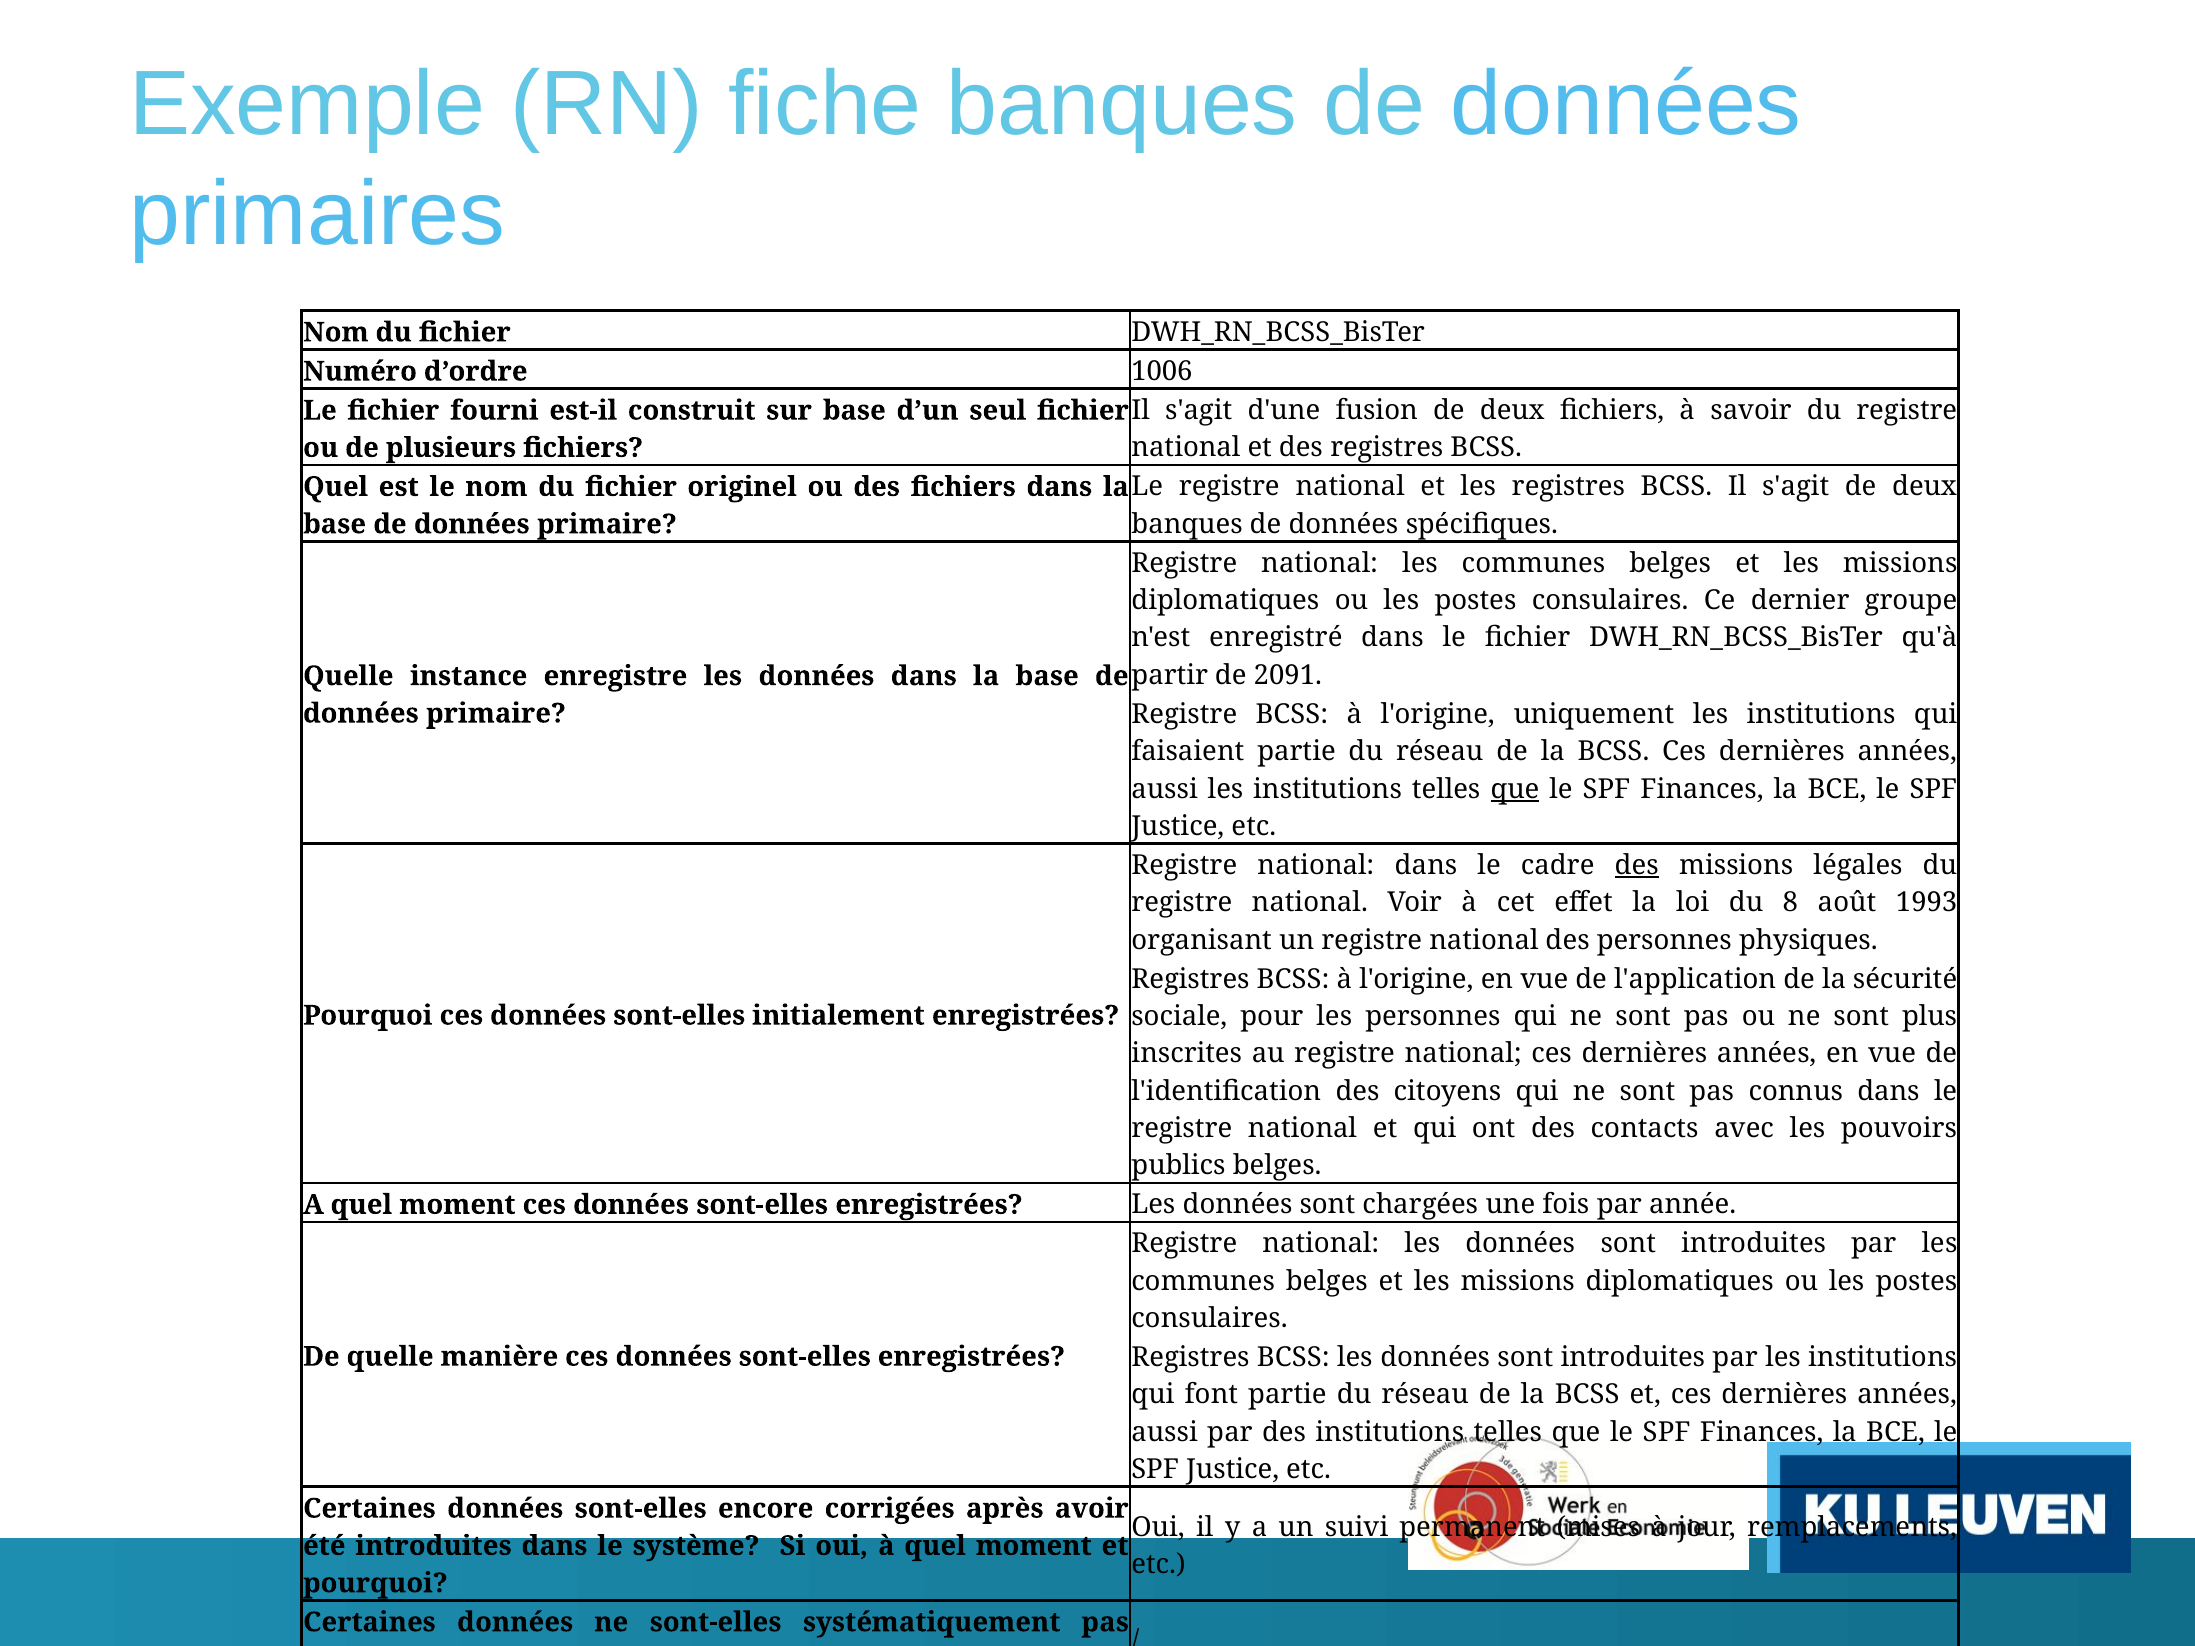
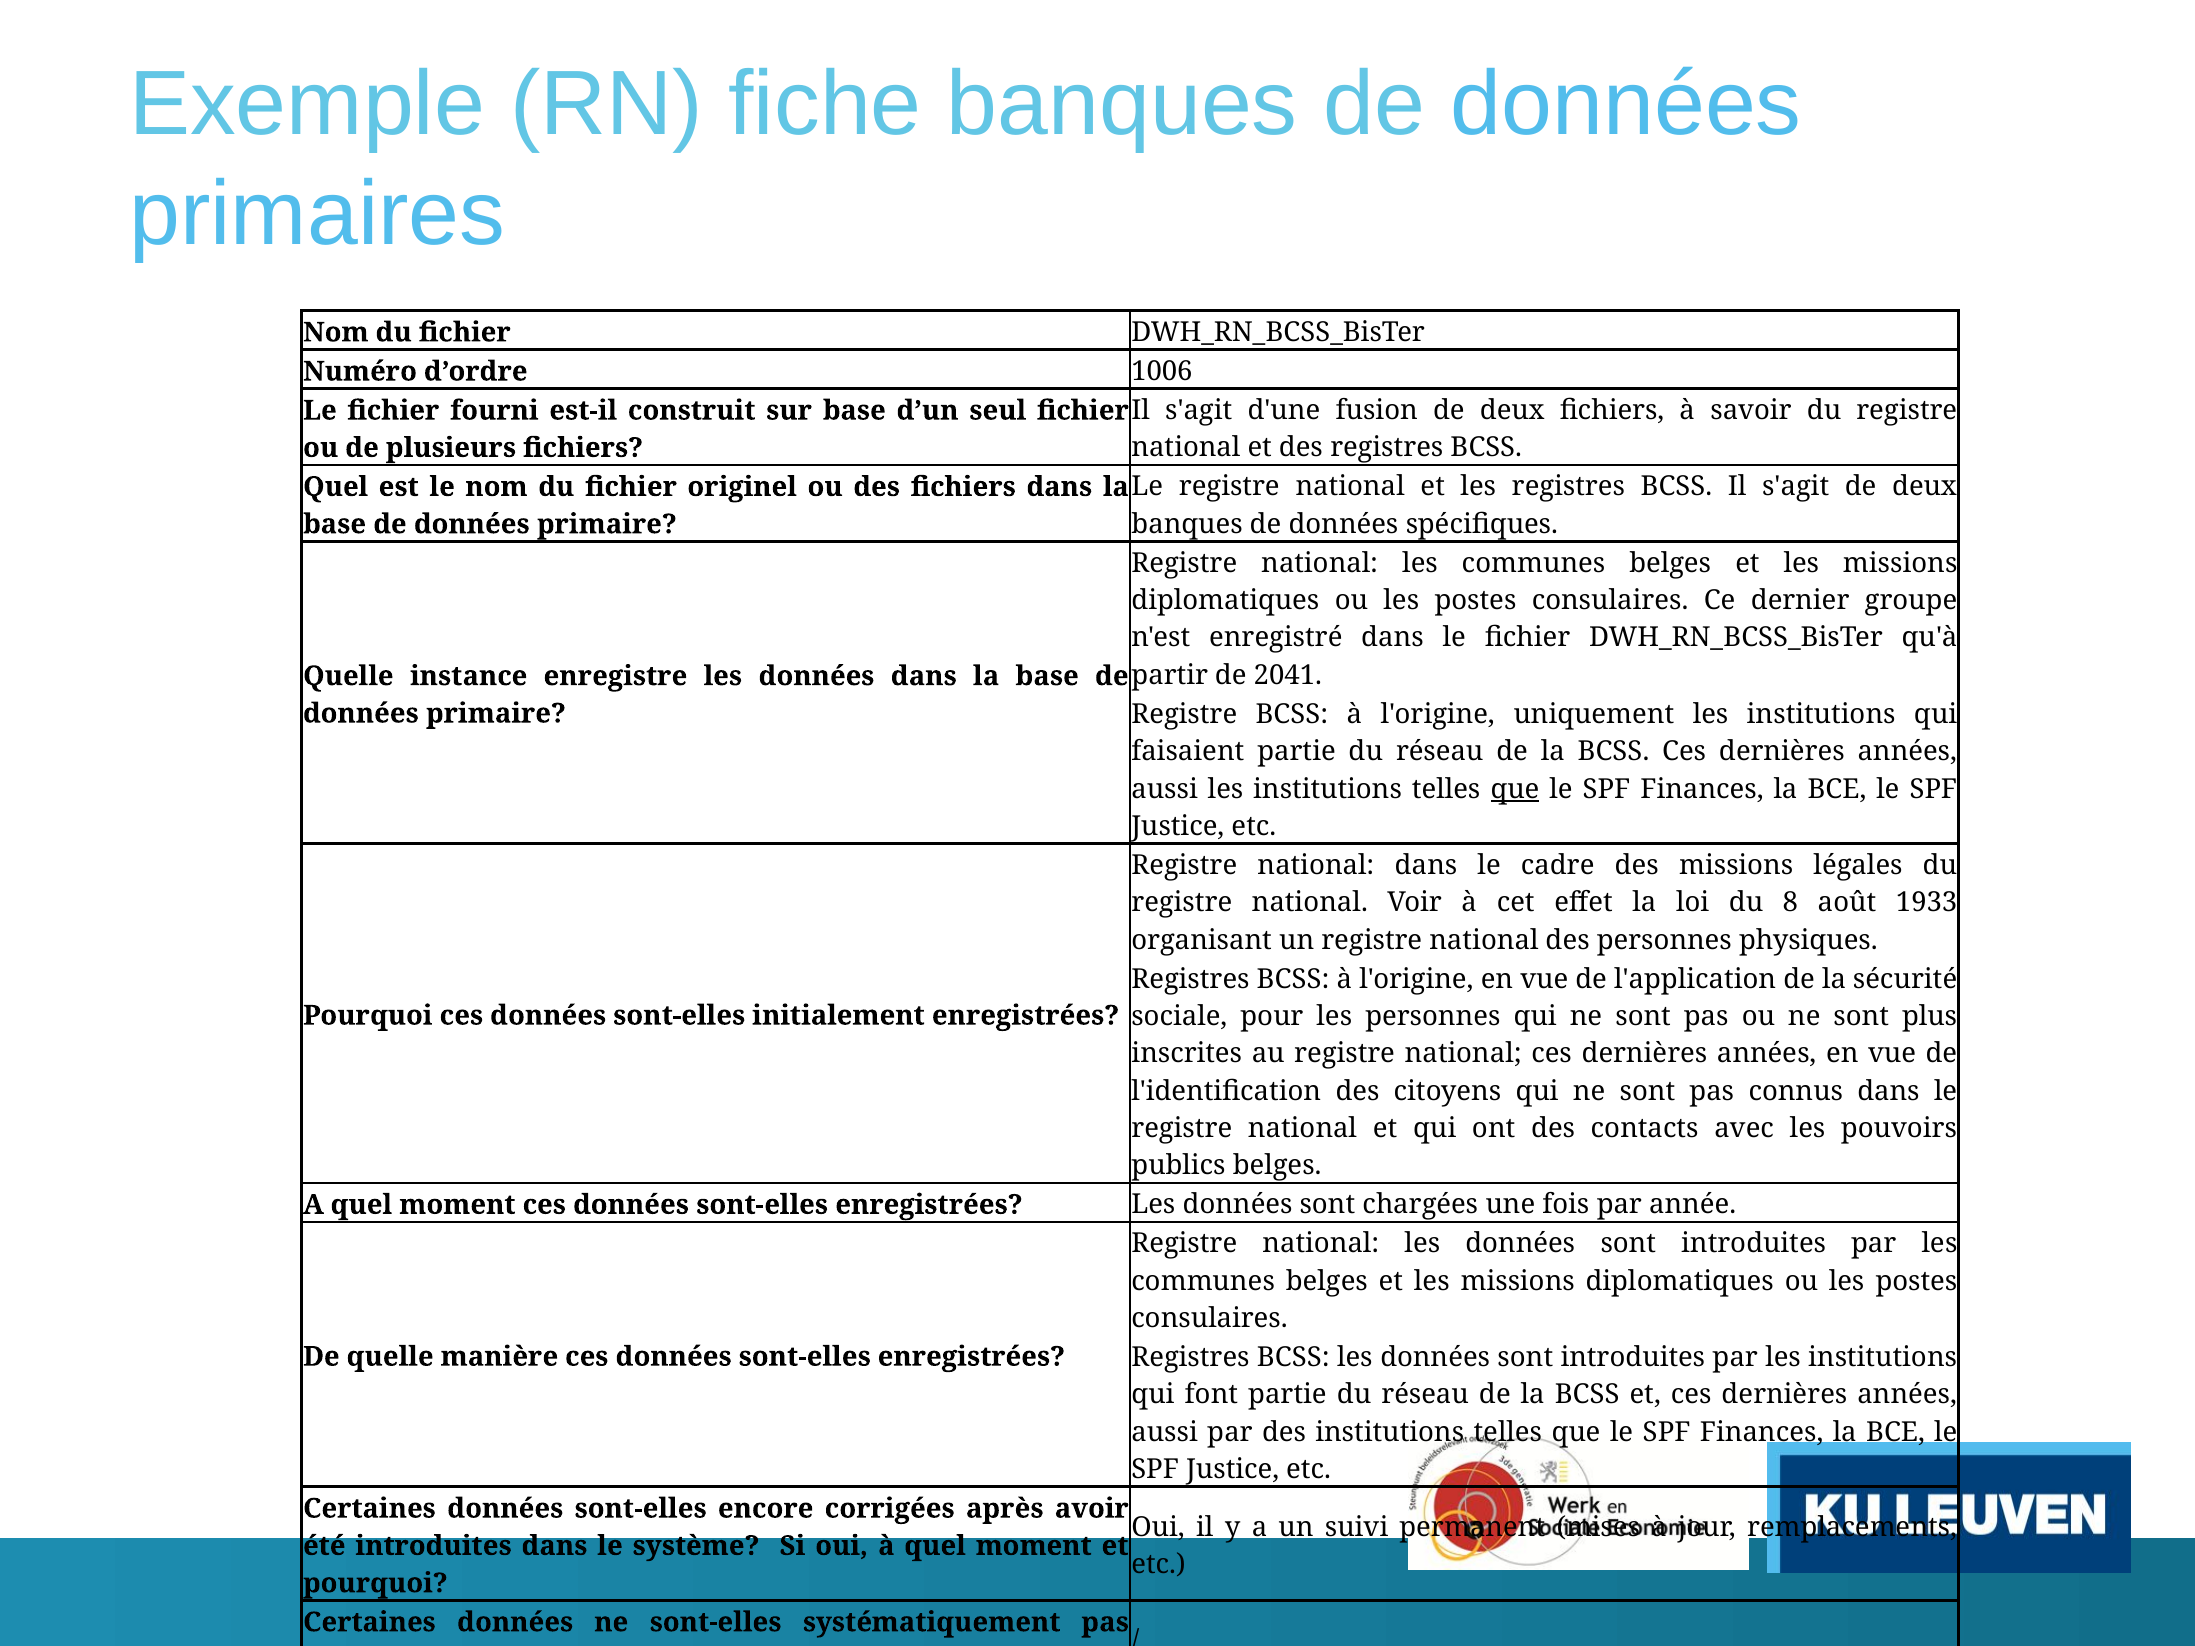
2091: 2091 -> 2041
des at (1637, 865) underline: present -> none
1993: 1993 -> 1933
